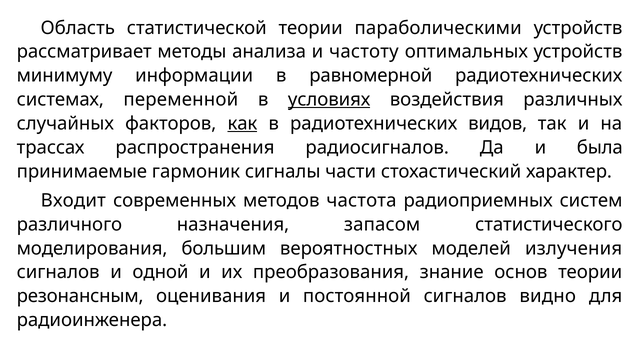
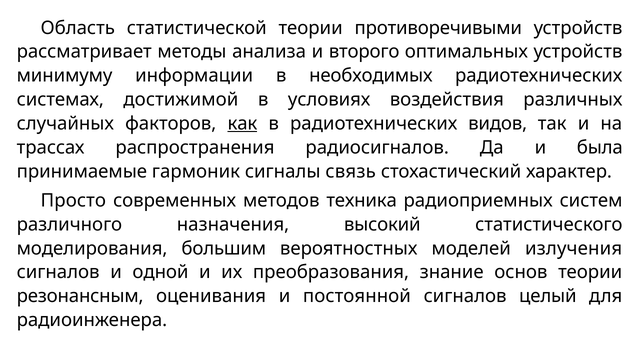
параболическими: параболическими -> противоречивыми
частоту: частоту -> второго
равномерной: равномерной -> необходимых
переменной: переменной -> достижимой
условиях underline: present -> none
части: части -> связь
Входит: Входит -> Просто
частота: частота -> техника
запасом: запасом -> высокий
видно: видно -> целый
